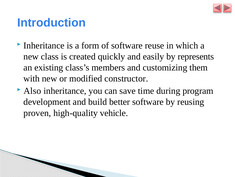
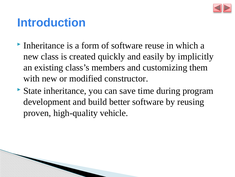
represents: represents -> implicitly
Also: Also -> State
